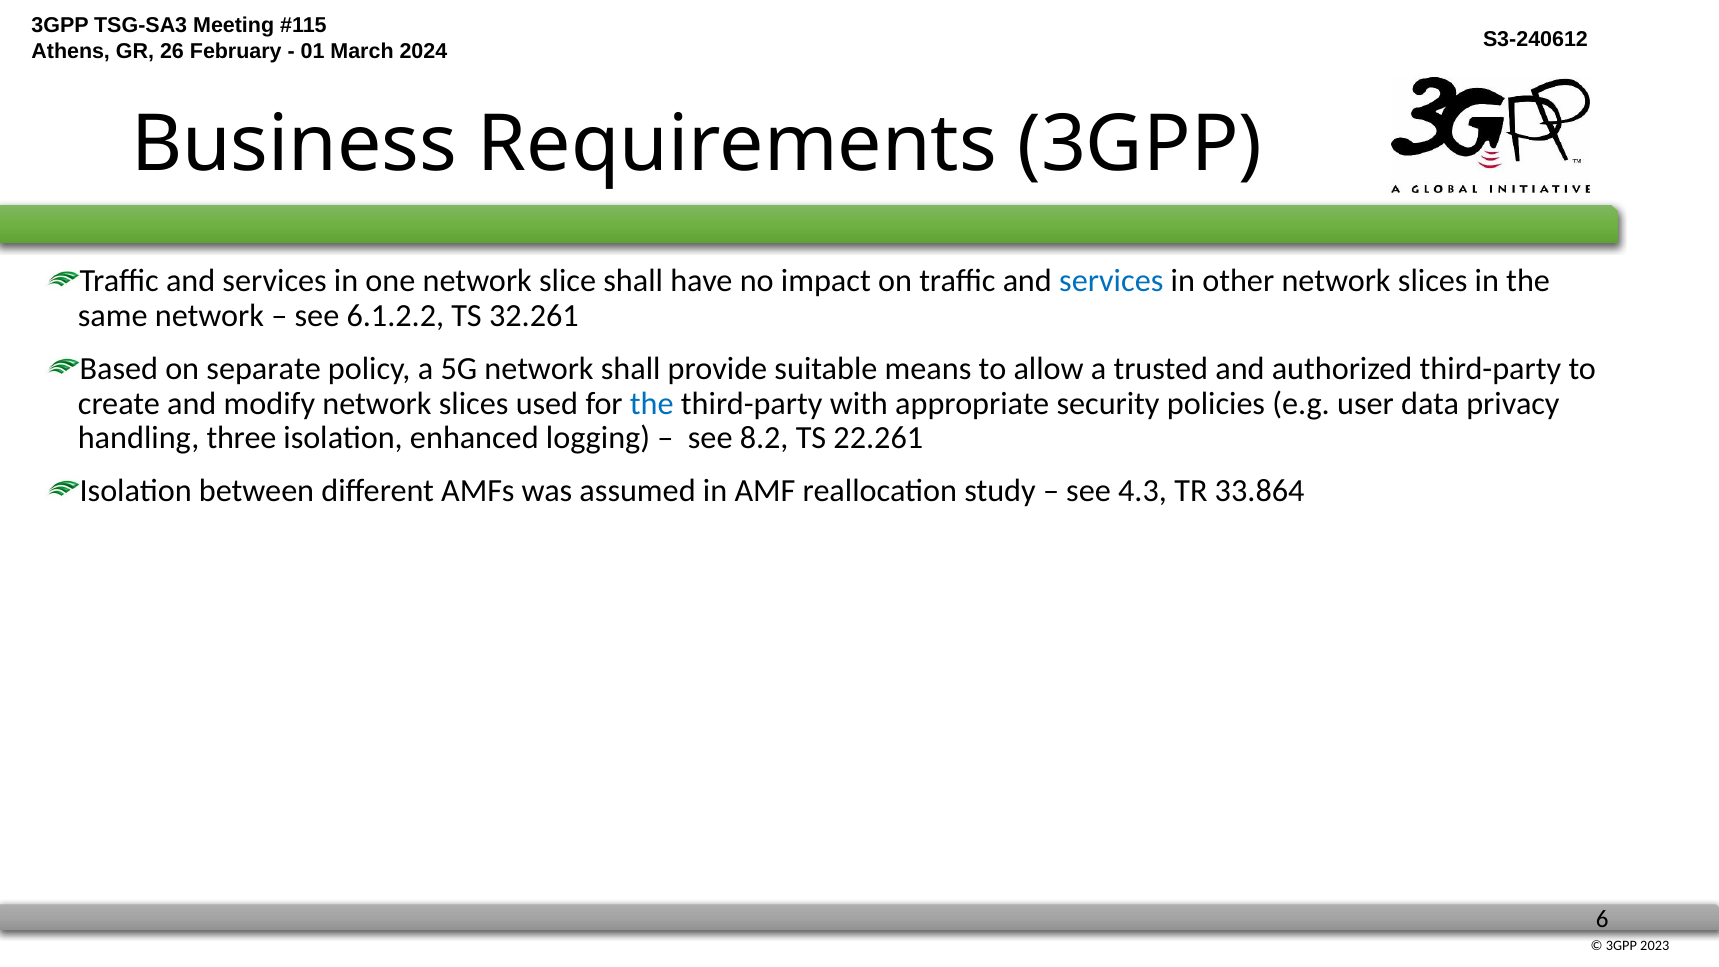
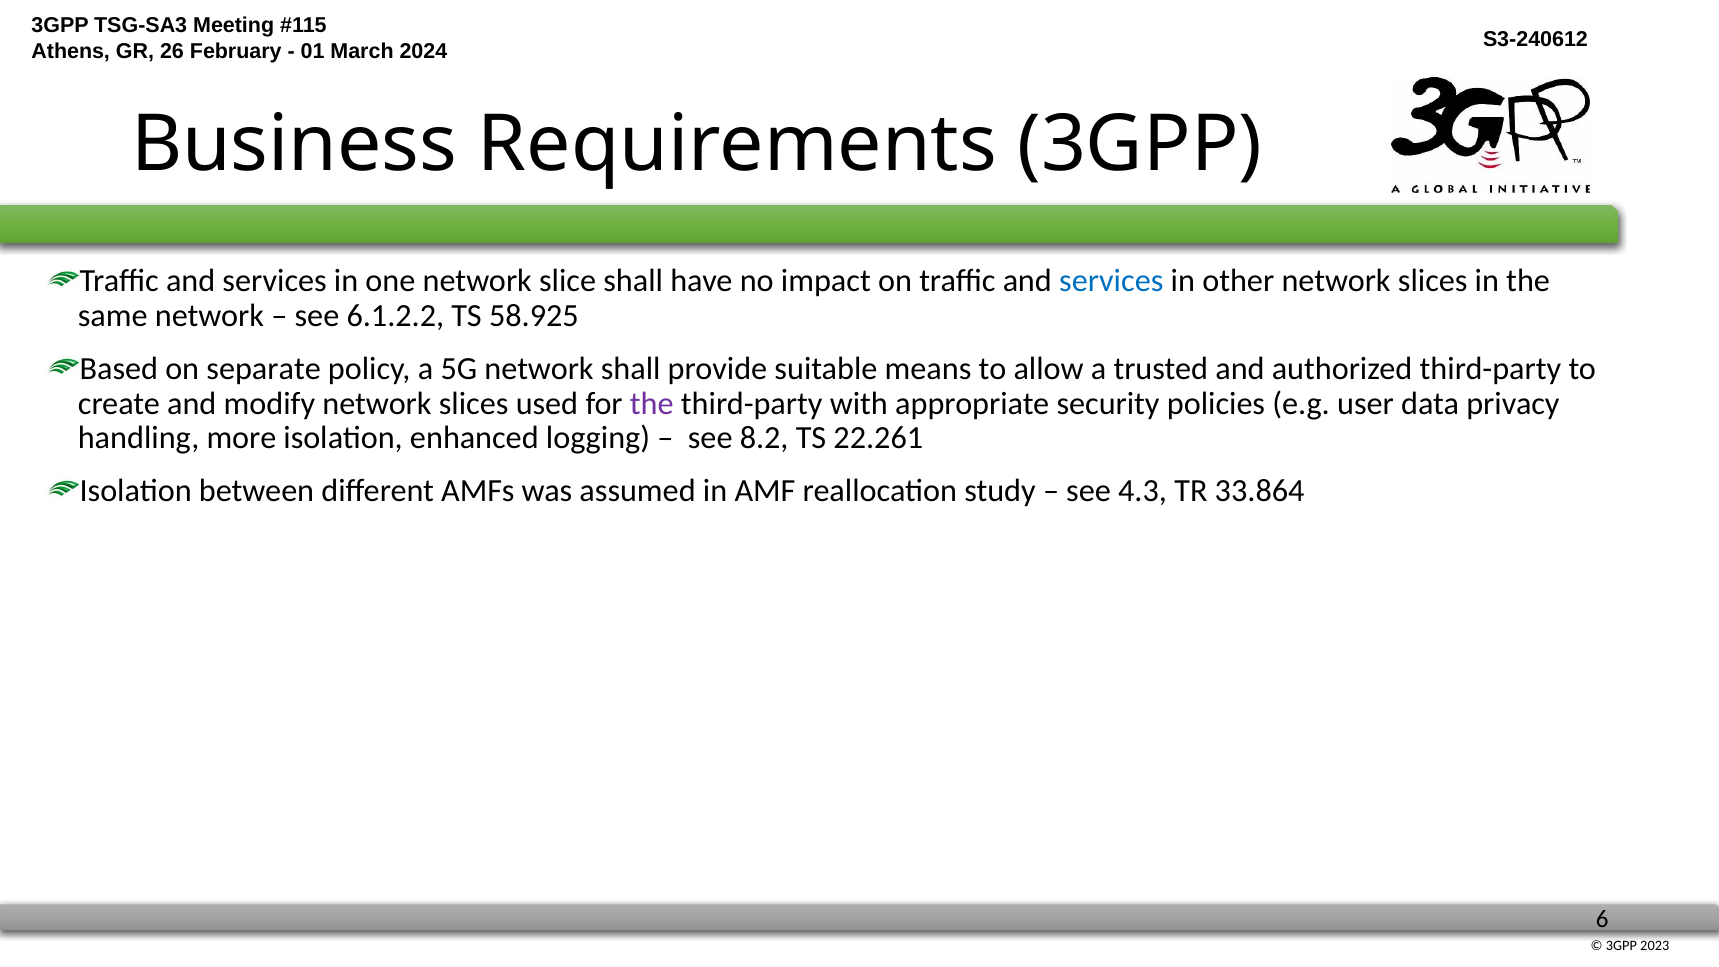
32.261: 32.261 -> 58.925
the at (652, 403) colour: blue -> purple
three: three -> more
